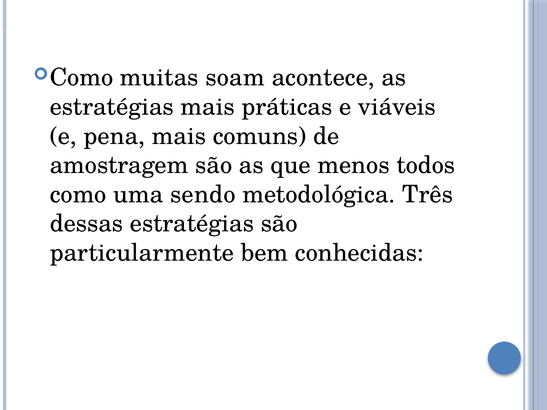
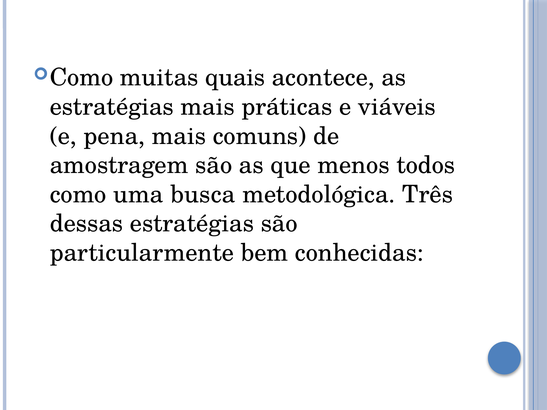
soam: soam -> quais
sendo: sendo -> busca
